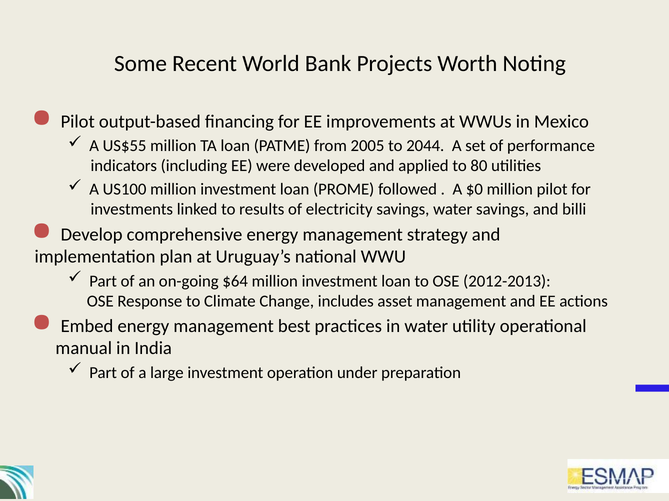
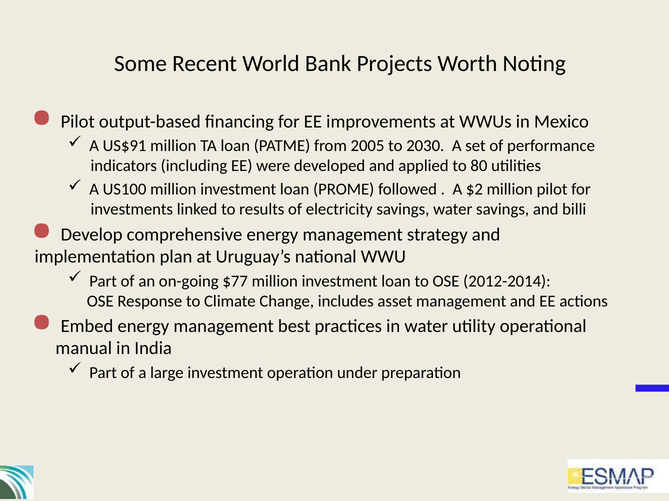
US$55: US$55 -> US$91
2044: 2044 -> 2030
$0: $0 -> $2
$64: $64 -> $77
2012-2013: 2012-2013 -> 2012-2014
